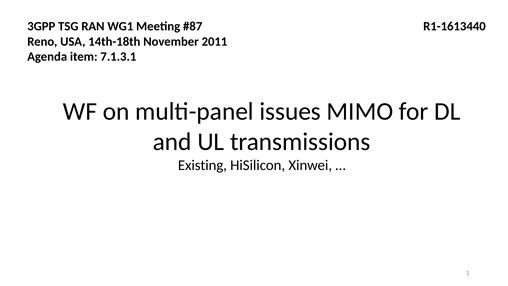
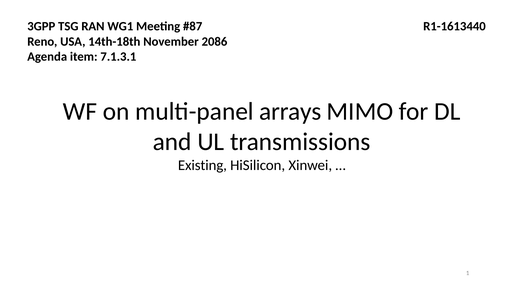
2011: 2011 -> 2086
issues: issues -> arrays
